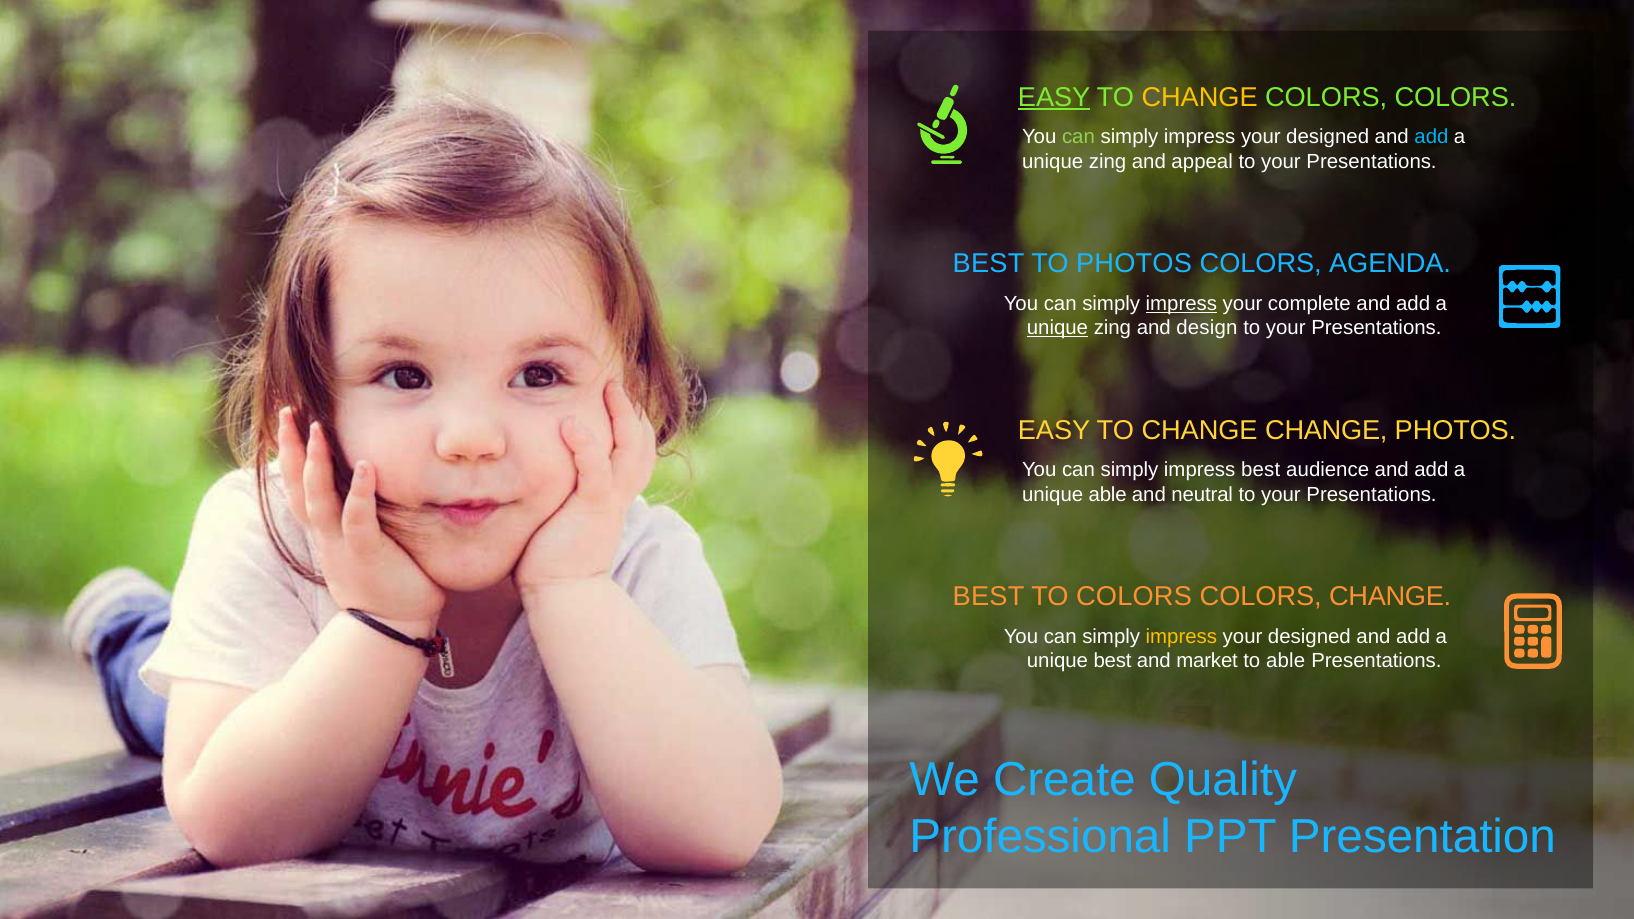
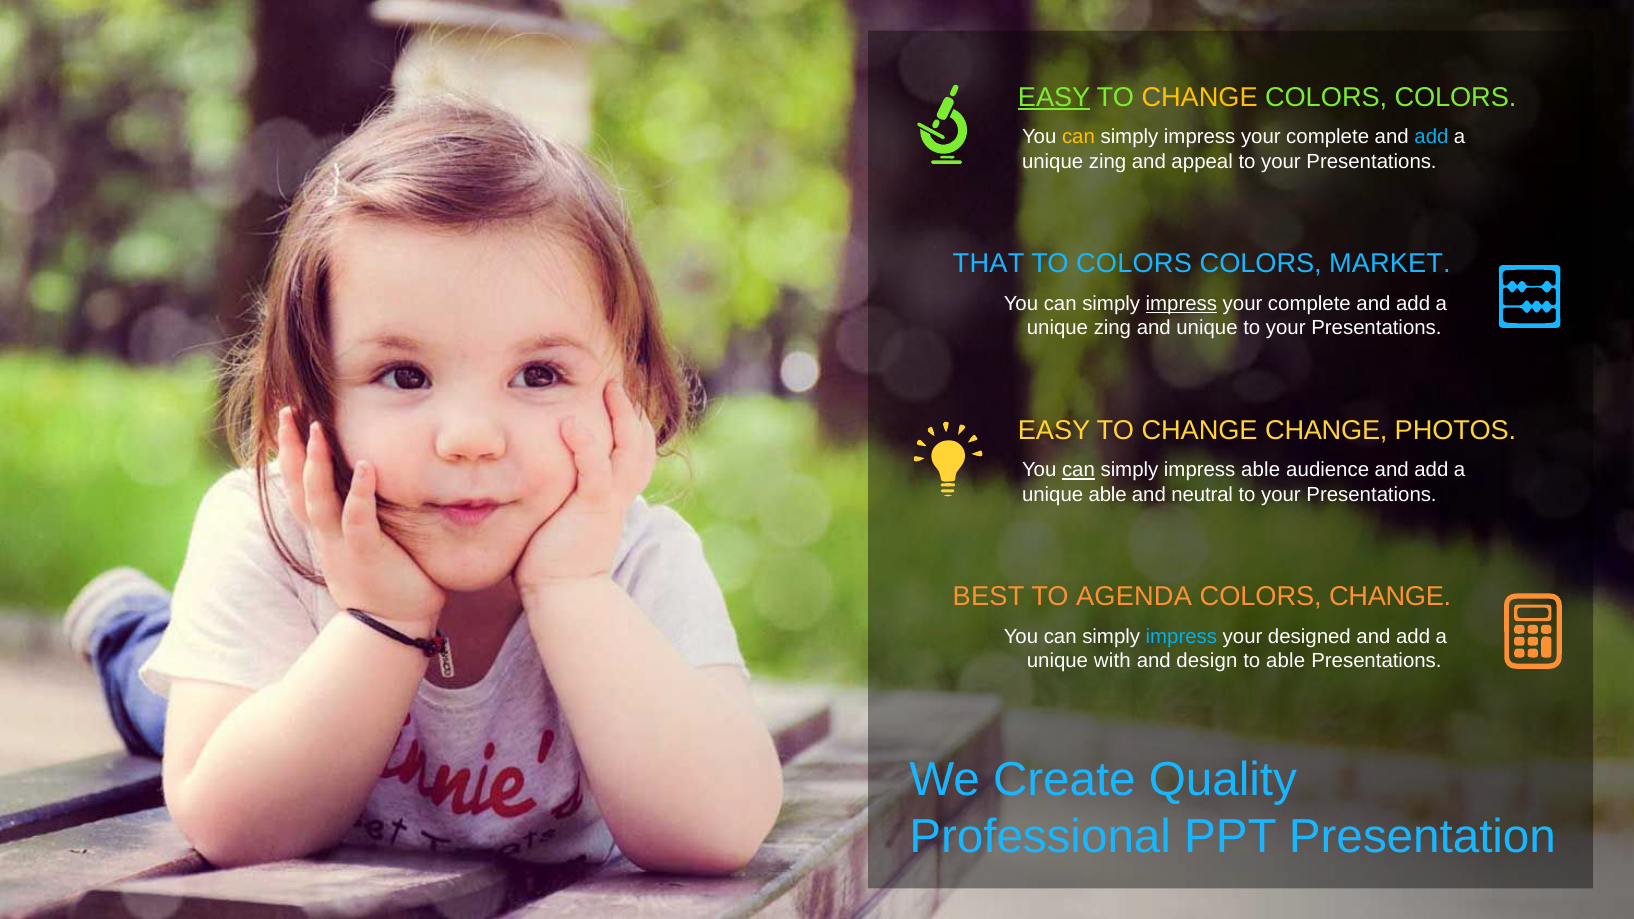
can at (1078, 137) colour: light green -> yellow
designed at (1328, 137): designed -> complete
BEST at (989, 264): BEST -> THAT
TO PHOTOS: PHOTOS -> COLORS
AGENDA: AGENDA -> MARKET
unique at (1057, 328) underline: present -> none
and design: design -> unique
can at (1078, 470) underline: none -> present
impress best: best -> able
TO COLORS: COLORS -> AGENDA
impress at (1181, 637) colour: yellow -> light blue
unique best: best -> with
market: market -> design
